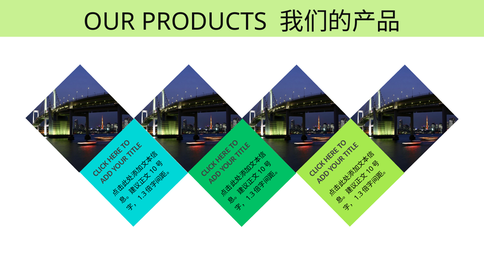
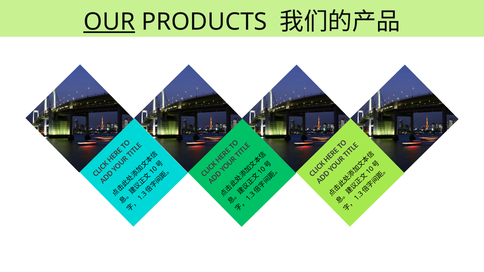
OUR underline: none -> present
